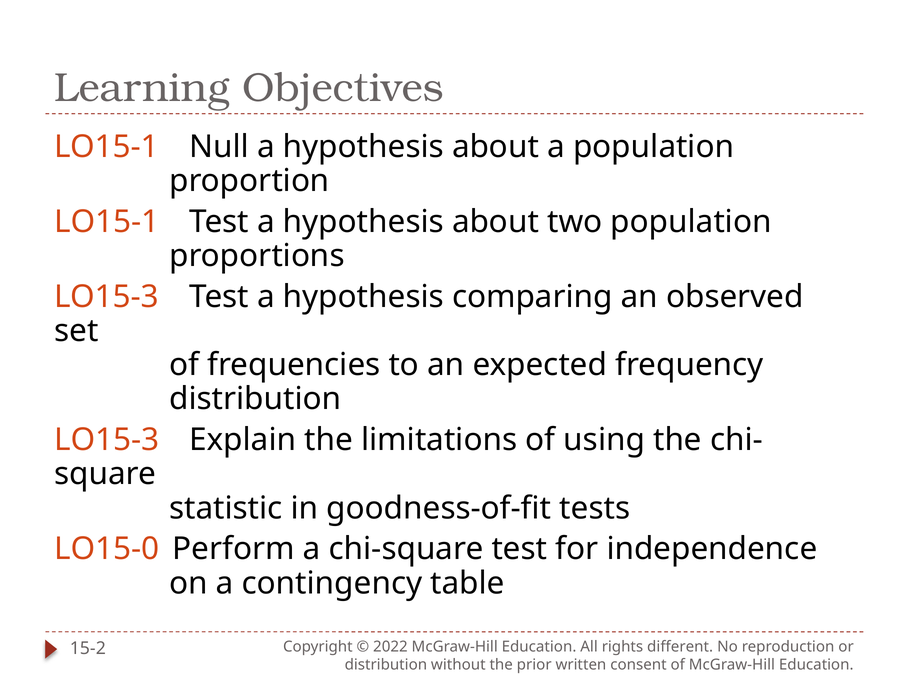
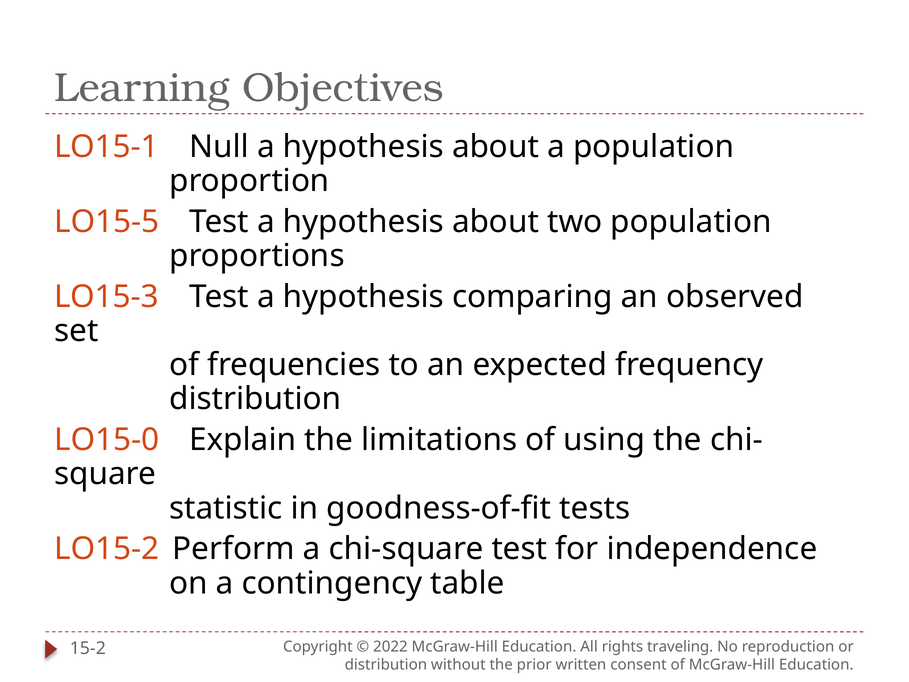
LO15-1 at (107, 222): LO15-1 -> LO15-5
LO15-3 at (107, 440): LO15-3 -> LO15-0
LO15-0: LO15-0 -> LO15-2
different: different -> traveling
